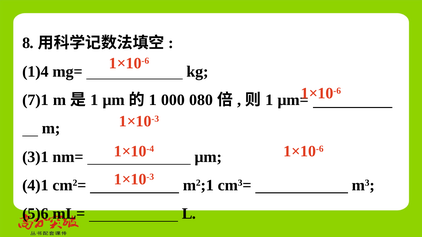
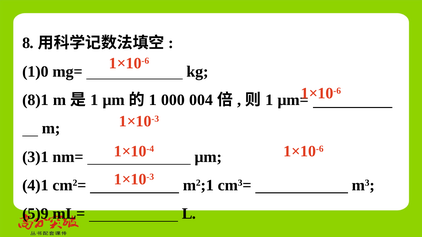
1)4: 1)4 -> 1)0
7)1: 7)1 -> 8)1
080: 080 -> 004
5)6: 5)6 -> 5)9
